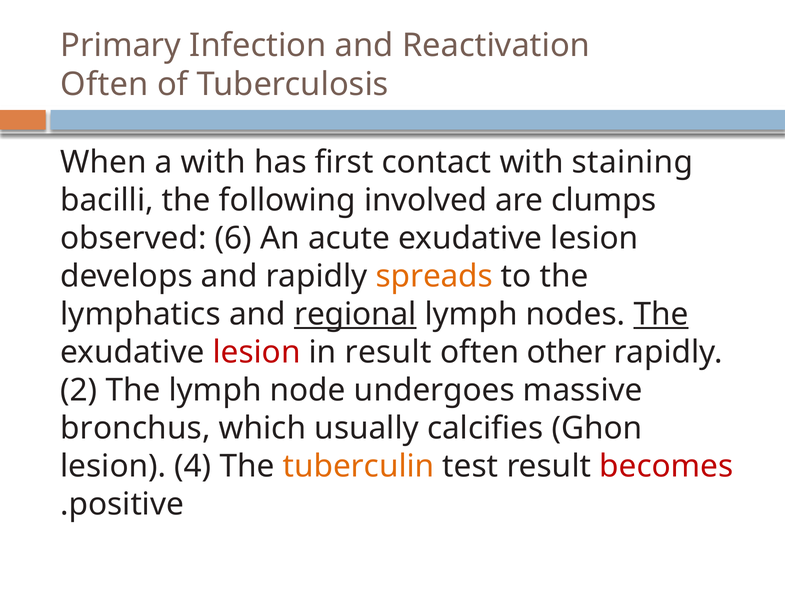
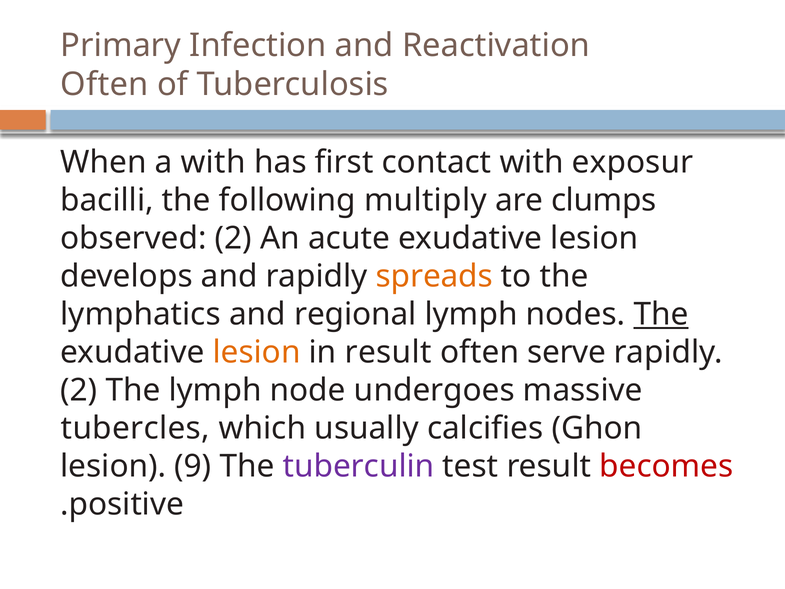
staining: staining -> exposur
involved: involved -> multiply
observed 6: 6 -> 2
regional underline: present -> none
lesion at (257, 352) colour: red -> orange
other: other -> serve
bronchus: bronchus -> tubercles
4: 4 -> 9
tuberculin colour: orange -> purple
